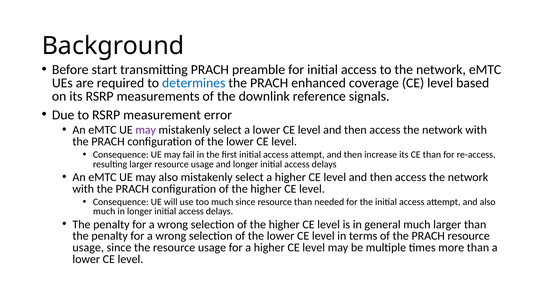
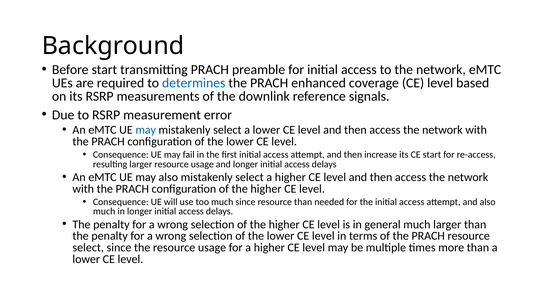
may at (146, 130) colour: purple -> blue
CE than: than -> start
usage at (88, 247): usage -> select
